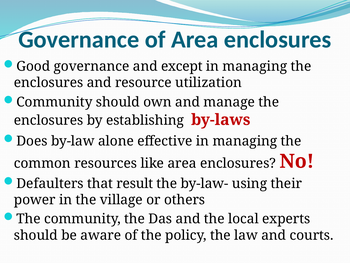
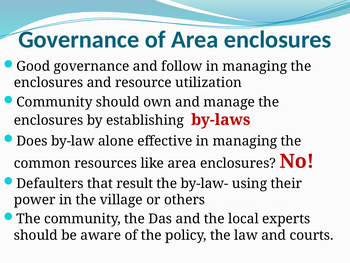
except: except -> follow
